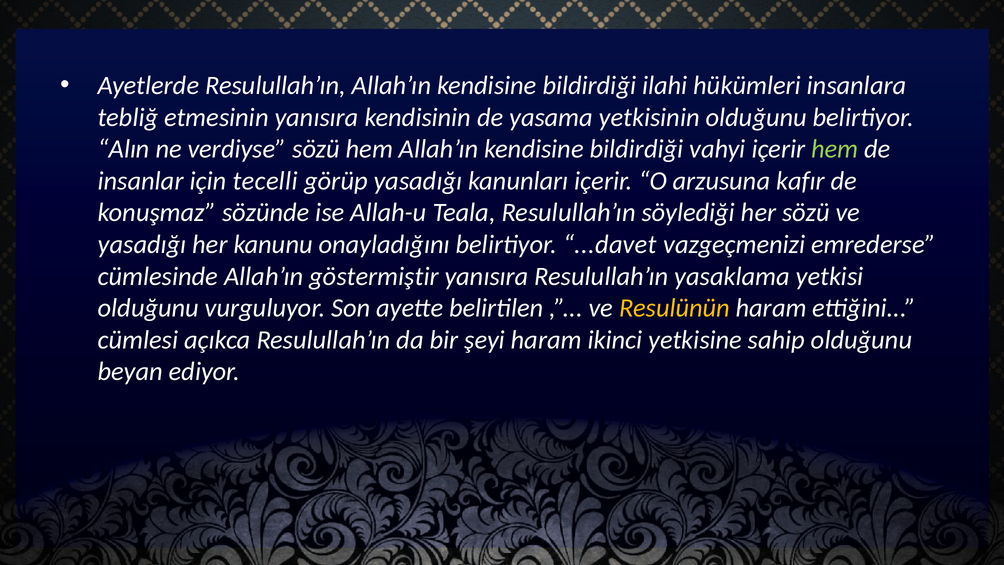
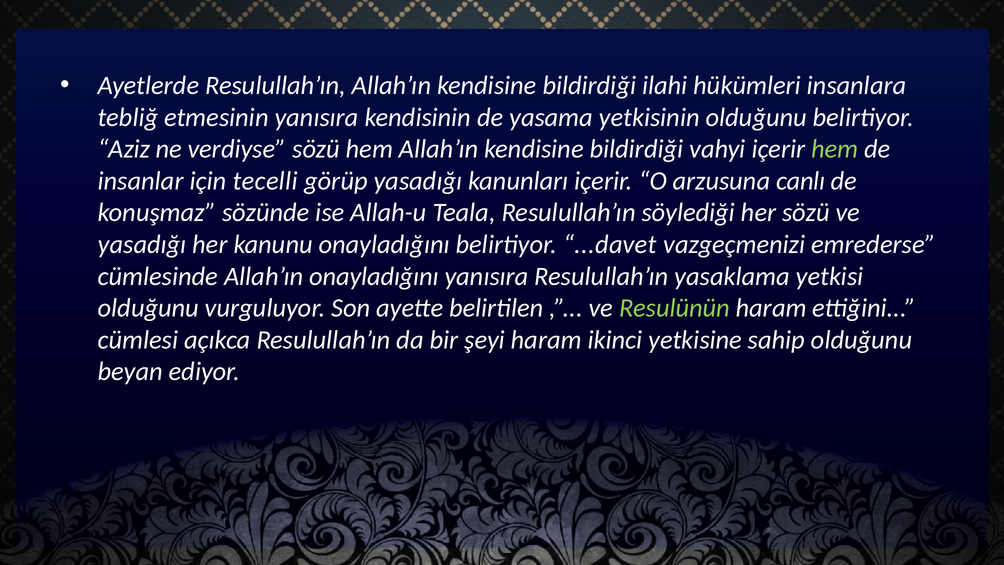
Alın: Alın -> Aziz
kafır: kafır -> canlı
Allah’ın göstermiştir: göstermiştir -> onayladığını
Resulünün colour: yellow -> light green
